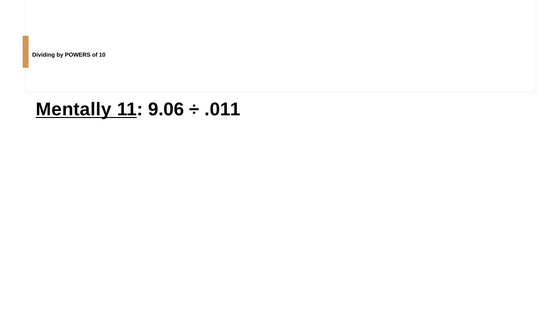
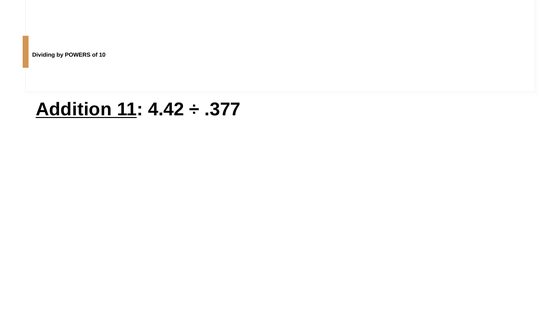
Mentally: Mentally -> Addition
9.06: 9.06 -> 4.42
.011: .011 -> .377
